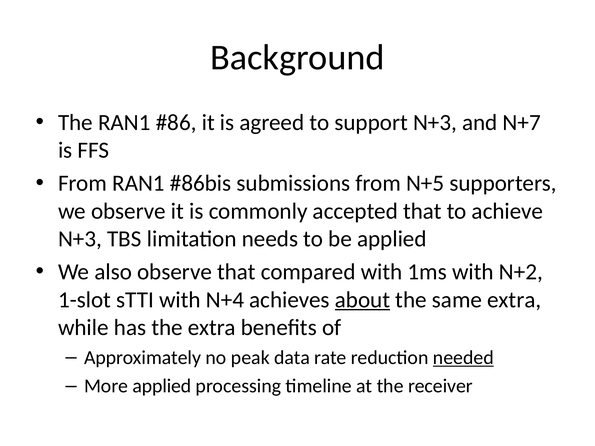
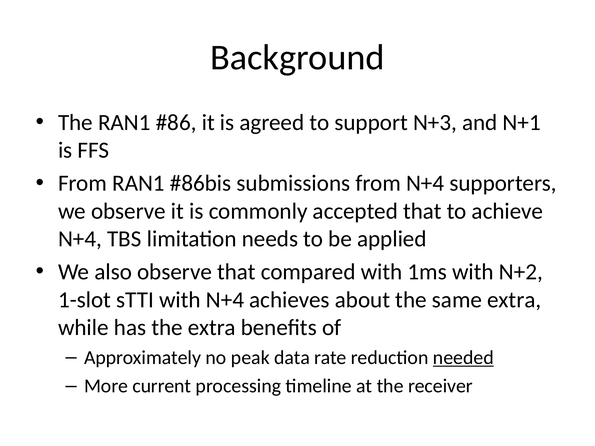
N+7: N+7 -> N+1
from N+5: N+5 -> N+4
N+3 at (80, 239): N+3 -> N+4
about underline: present -> none
More applied: applied -> current
